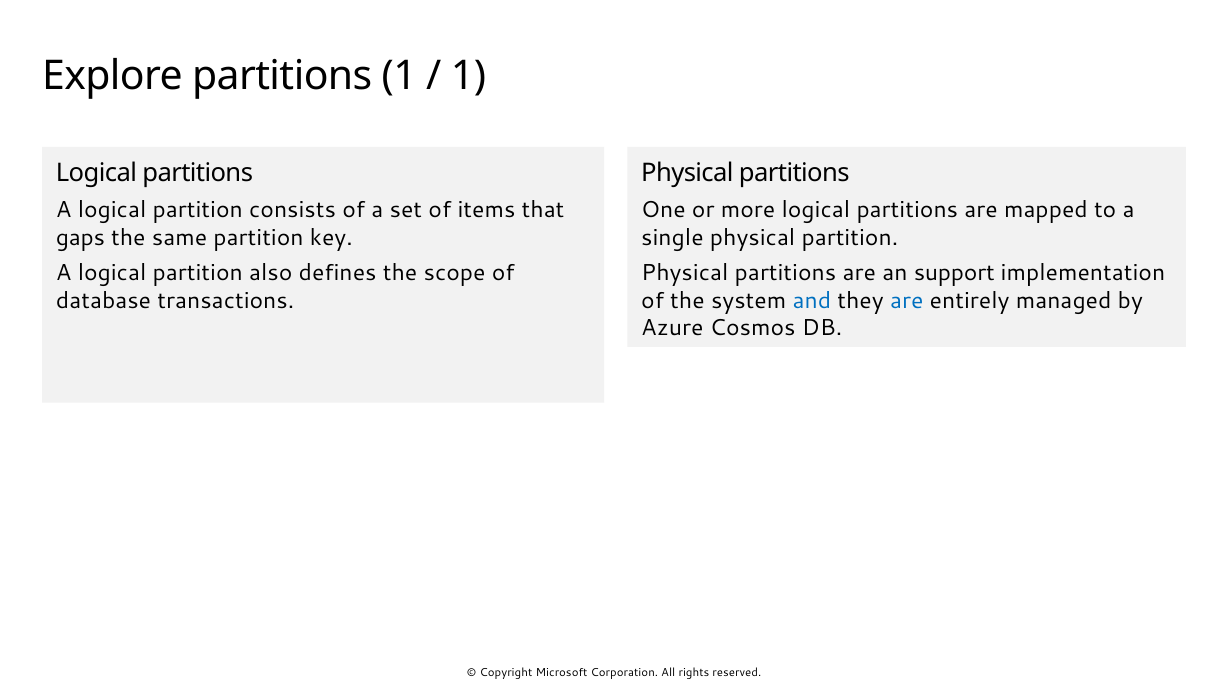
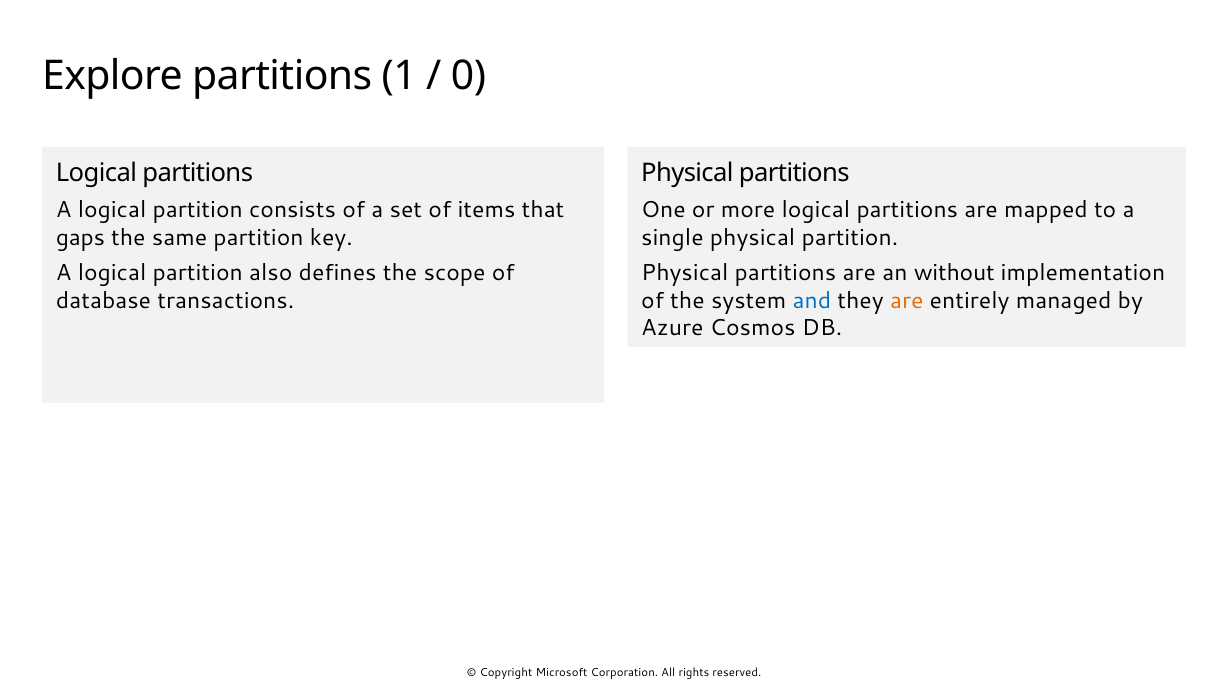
1 at (469, 75): 1 -> 0
support: support -> without
are at (907, 300) colour: blue -> orange
